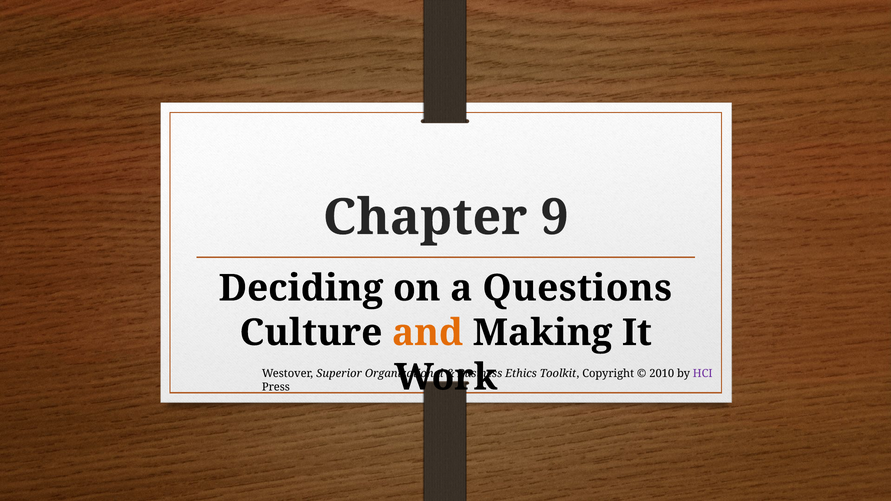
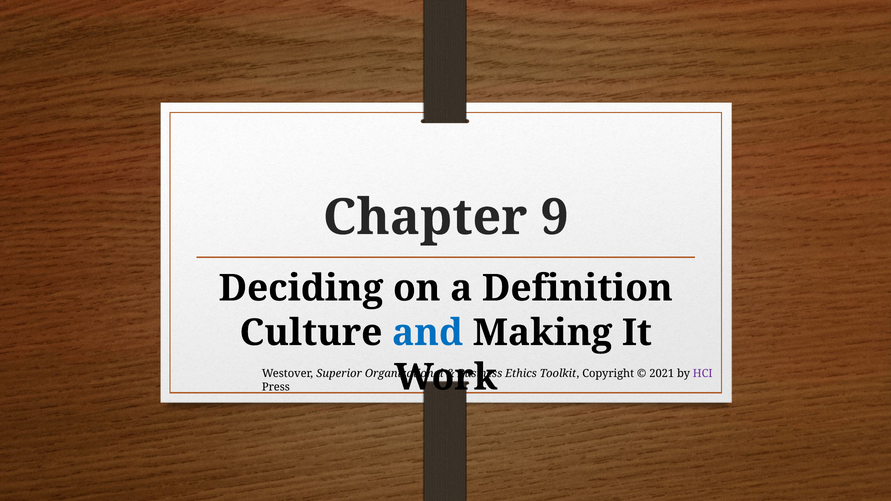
Questions: Questions -> Definition
and colour: orange -> blue
2010: 2010 -> 2021
